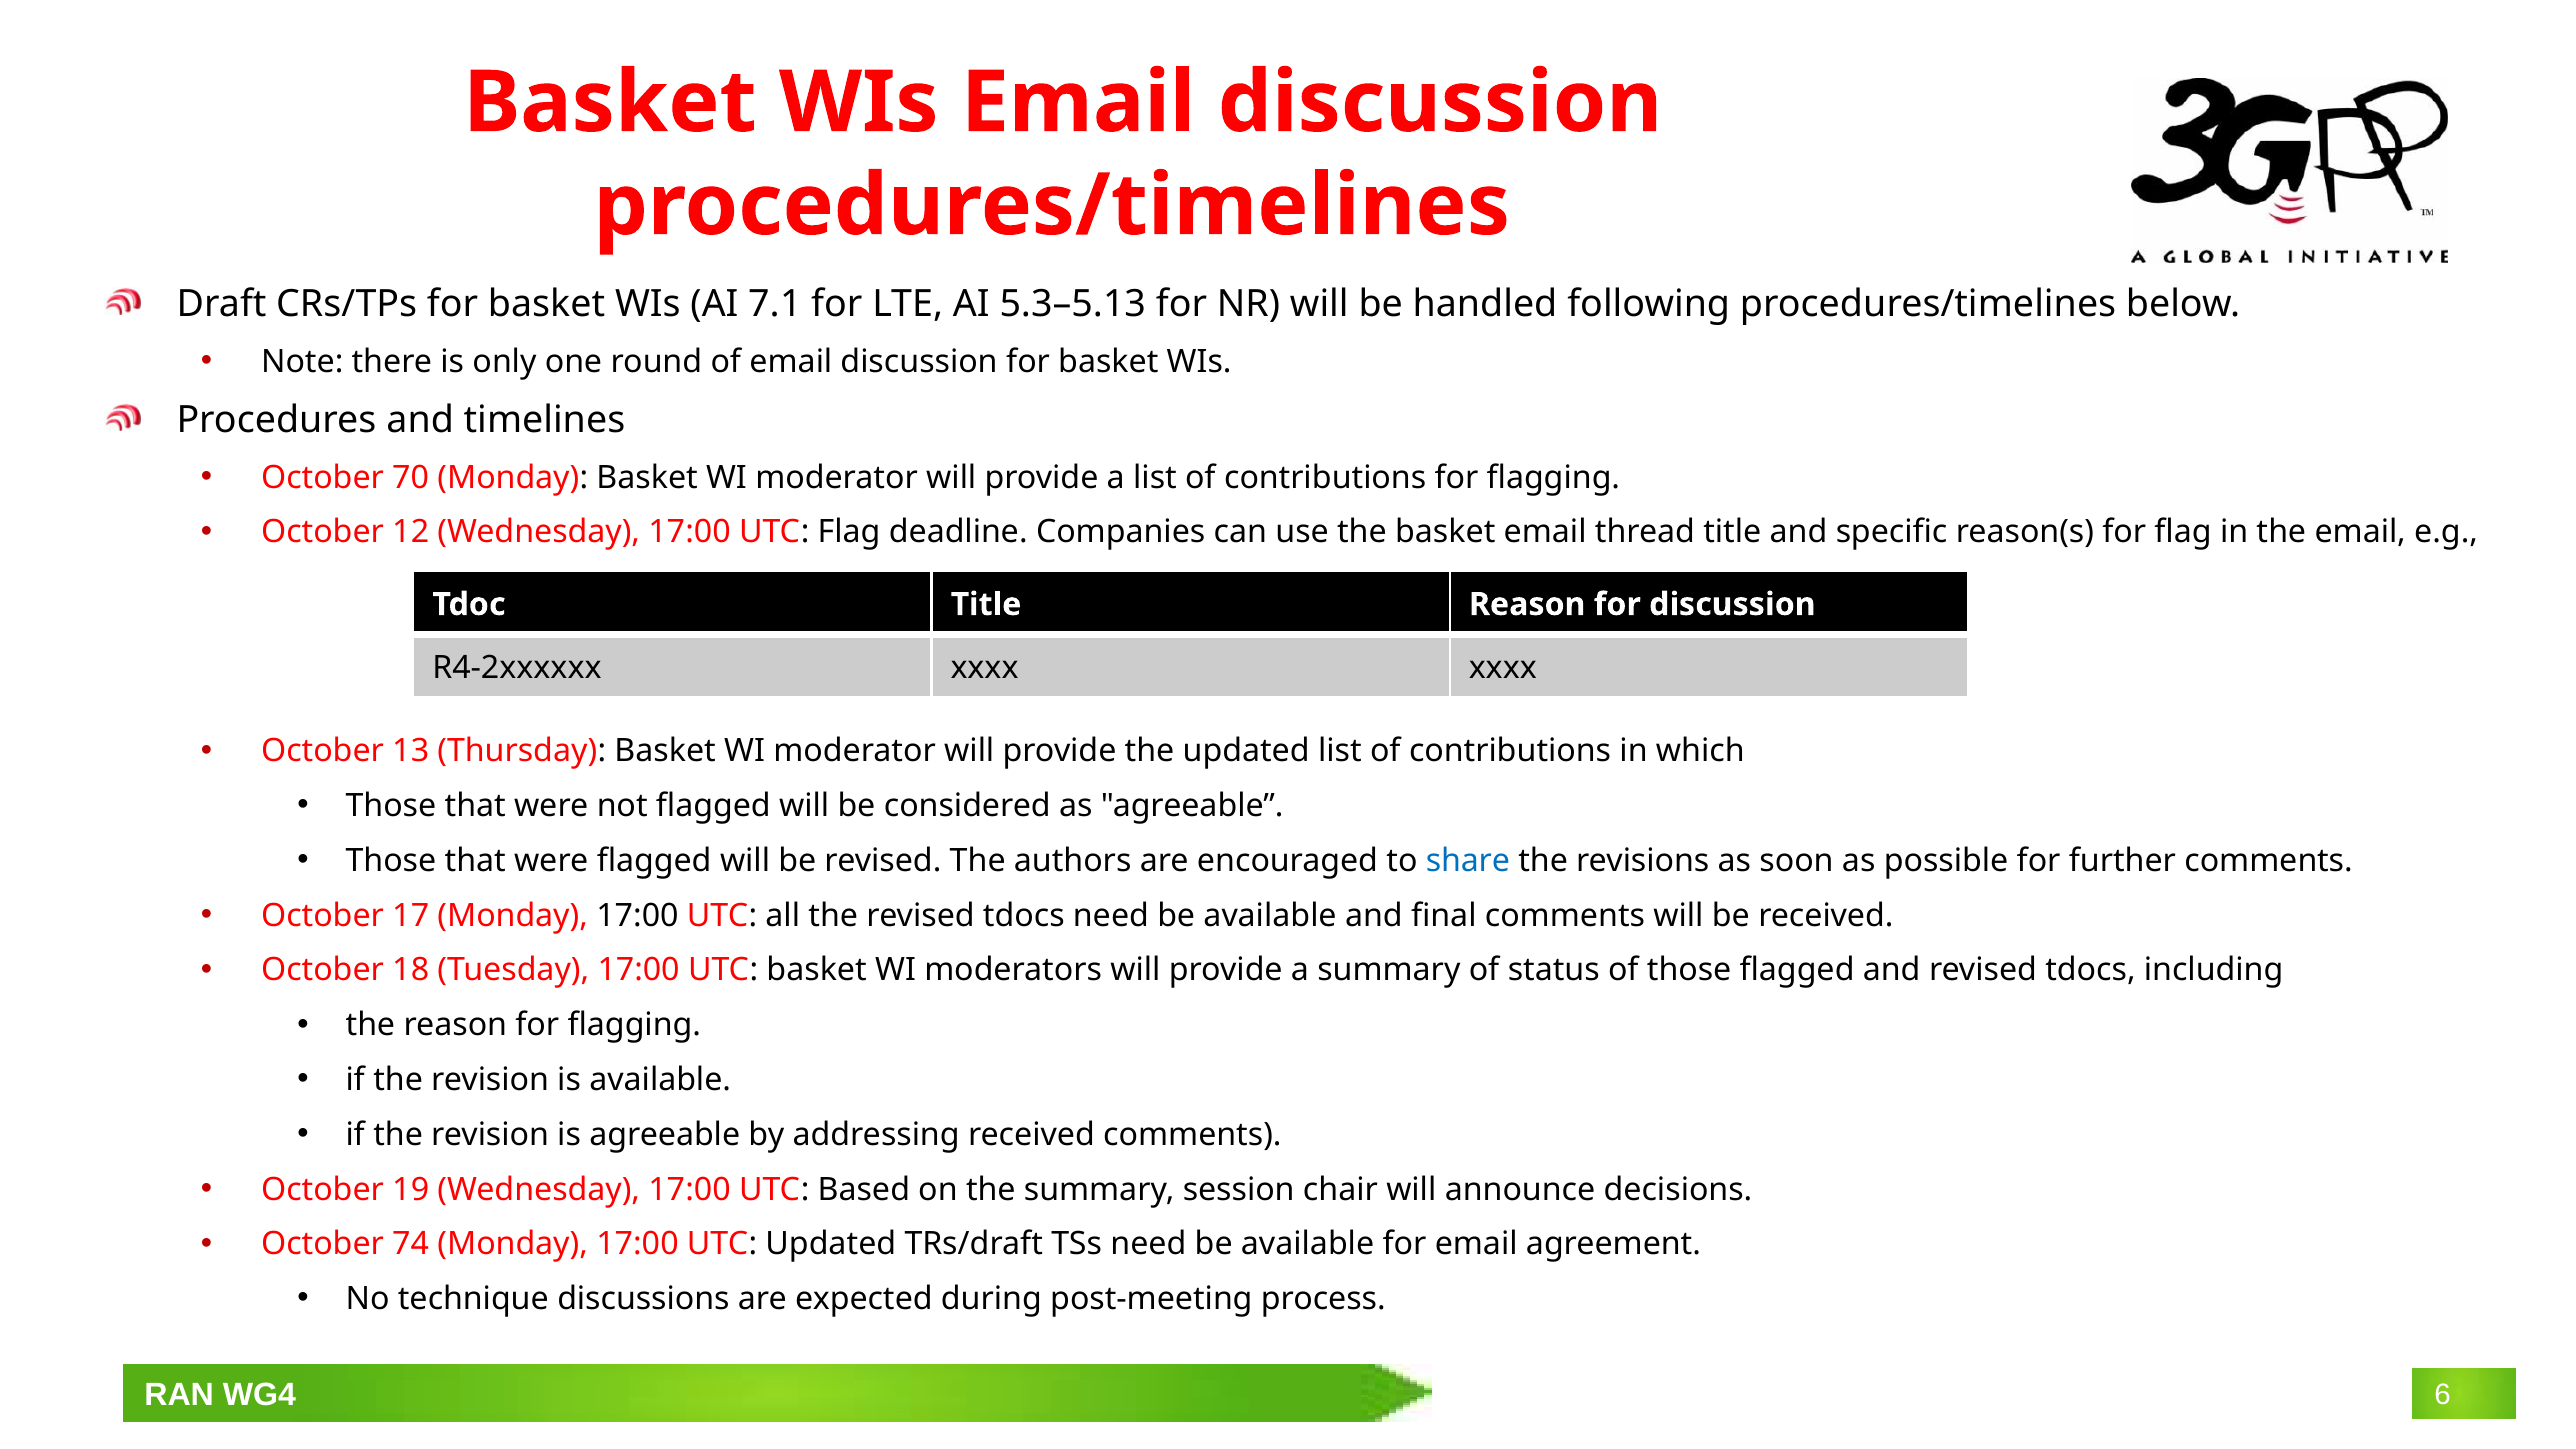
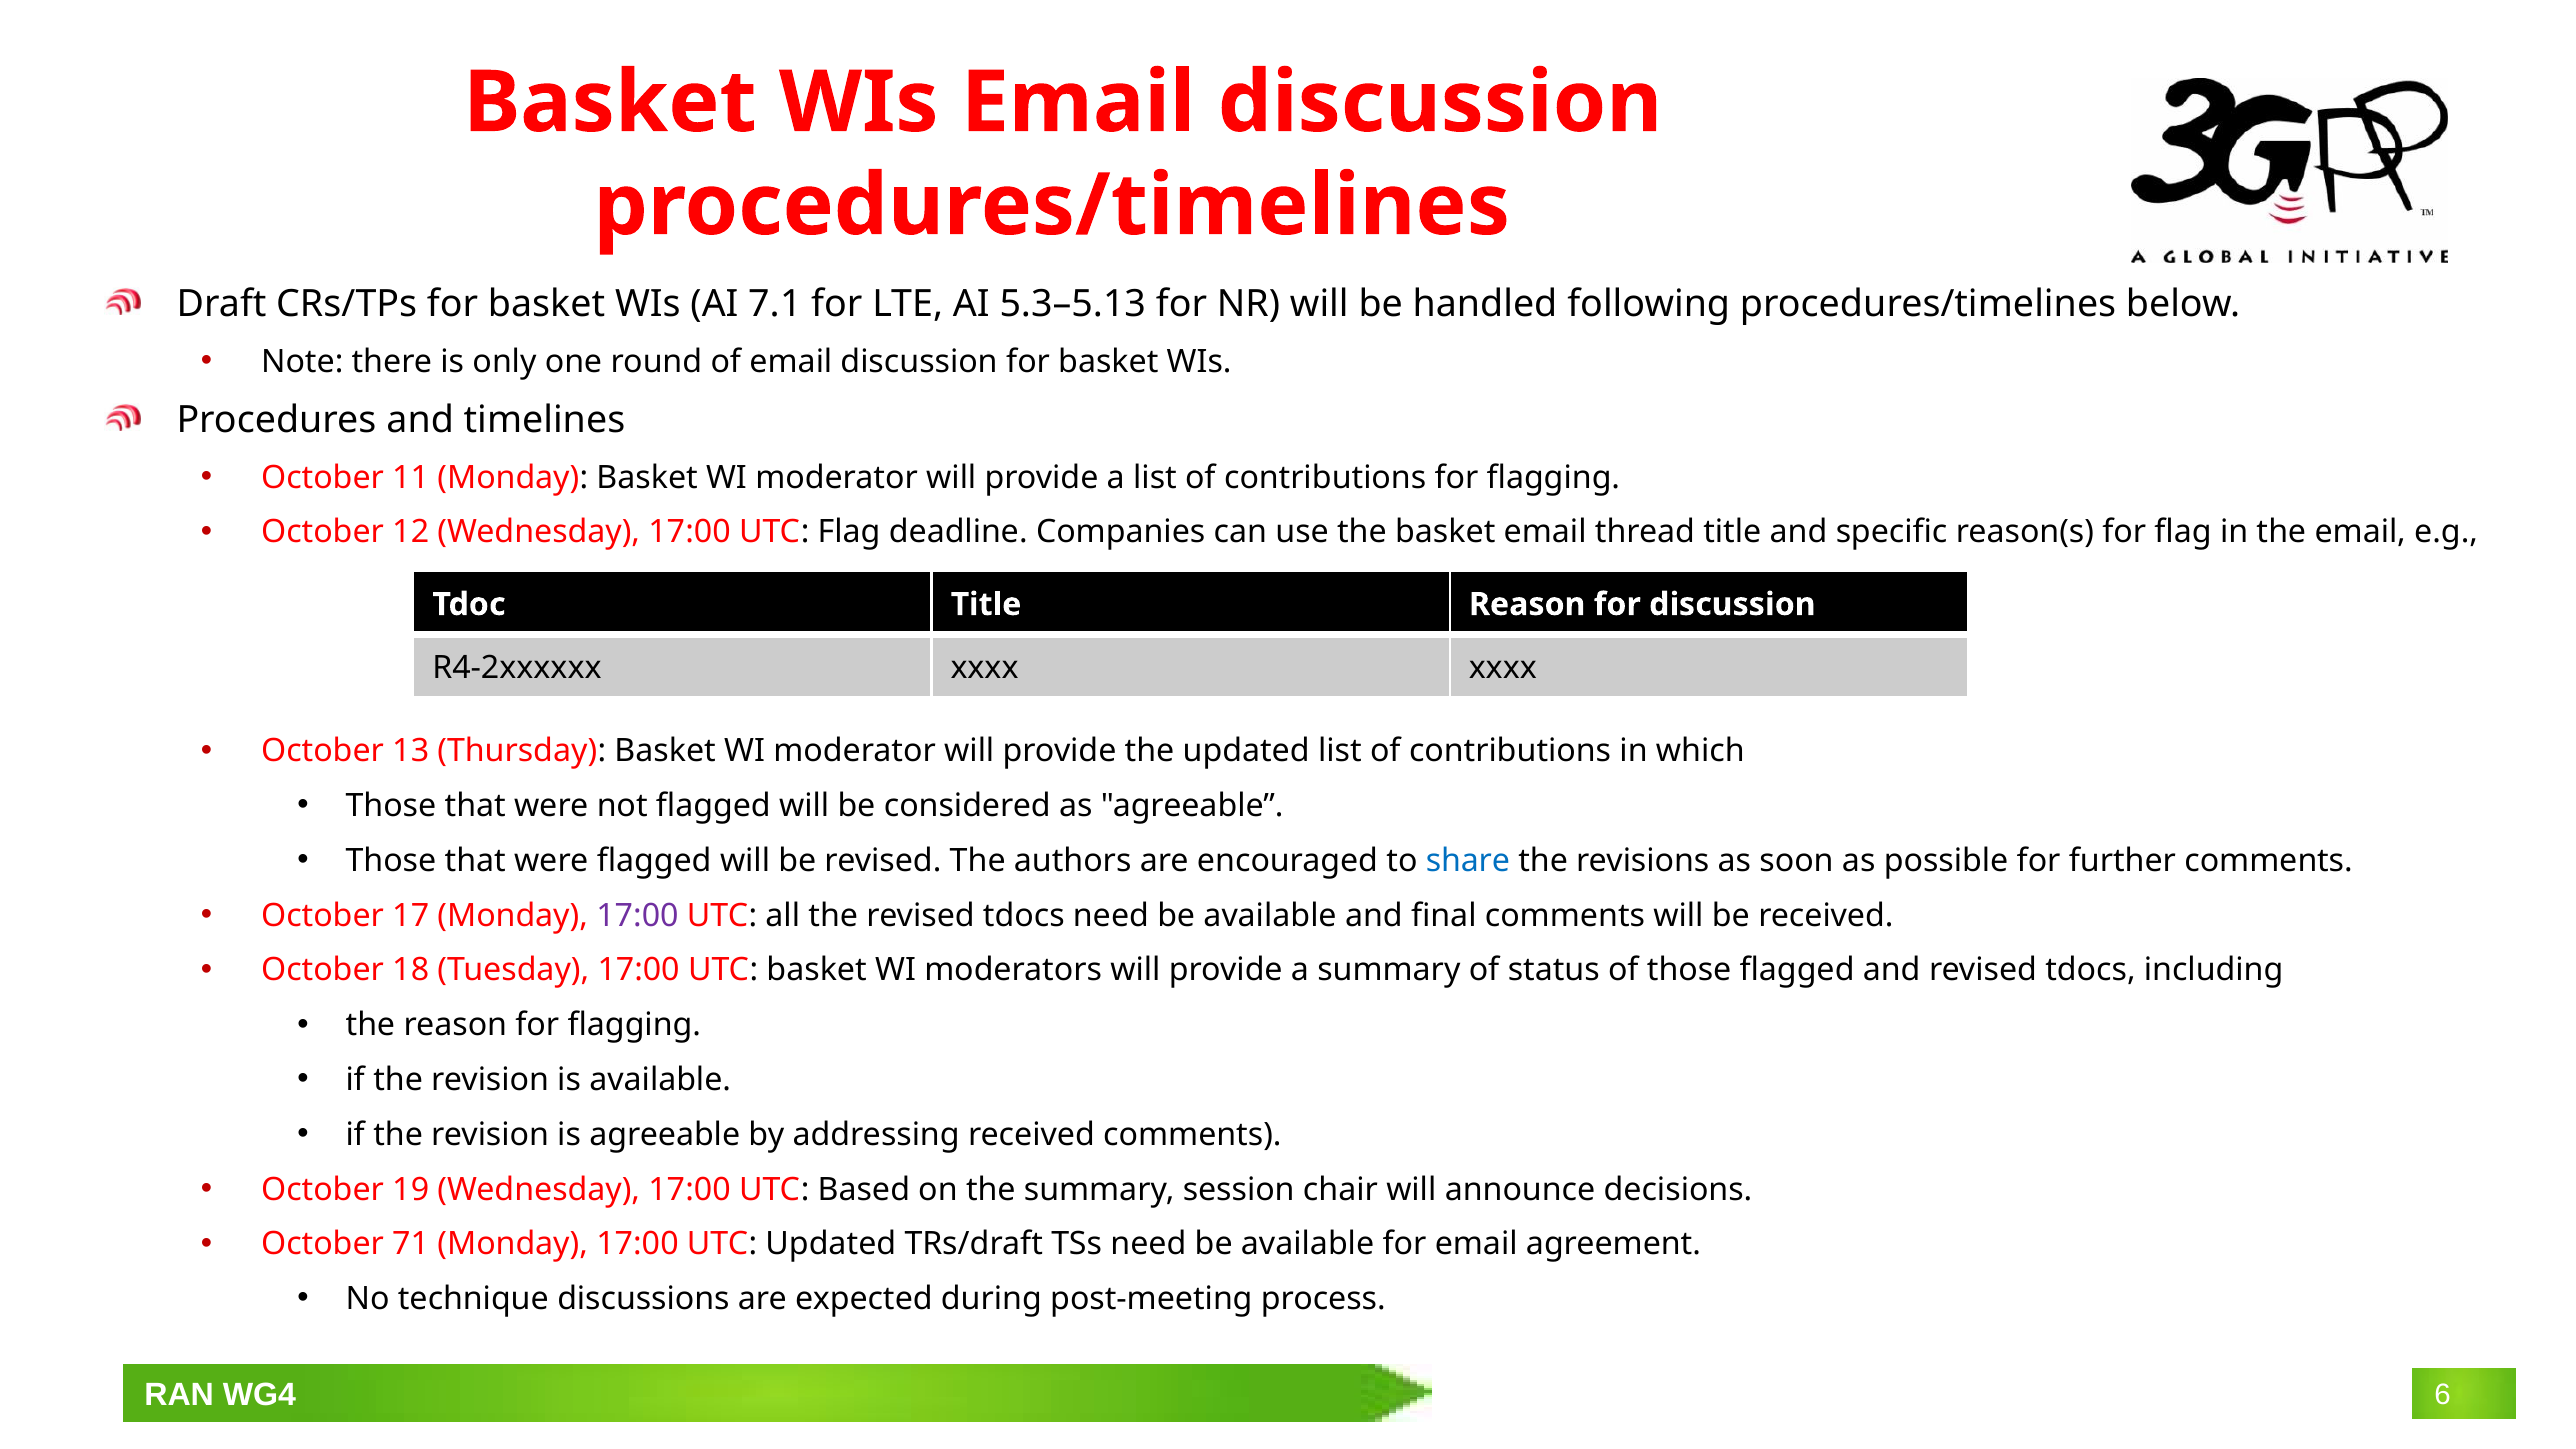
70: 70 -> 11
17:00 at (637, 916) colour: black -> purple
74: 74 -> 71
